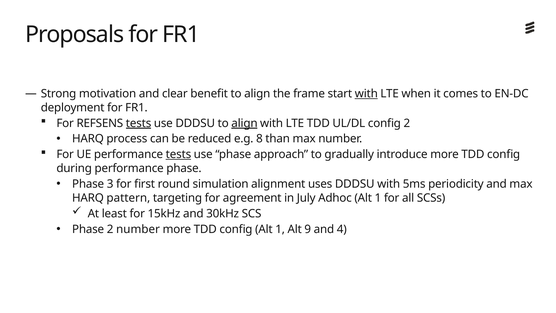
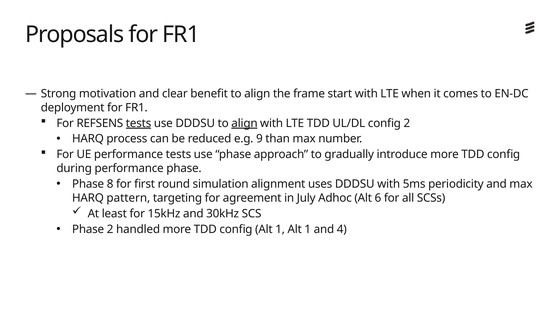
with at (366, 94) underline: present -> none
8: 8 -> 9
tests at (178, 154) underline: present -> none
3: 3 -> 8
Adhoc Alt 1: 1 -> 6
2 number: number -> handled
1 Alt 9: 9 -> 1
